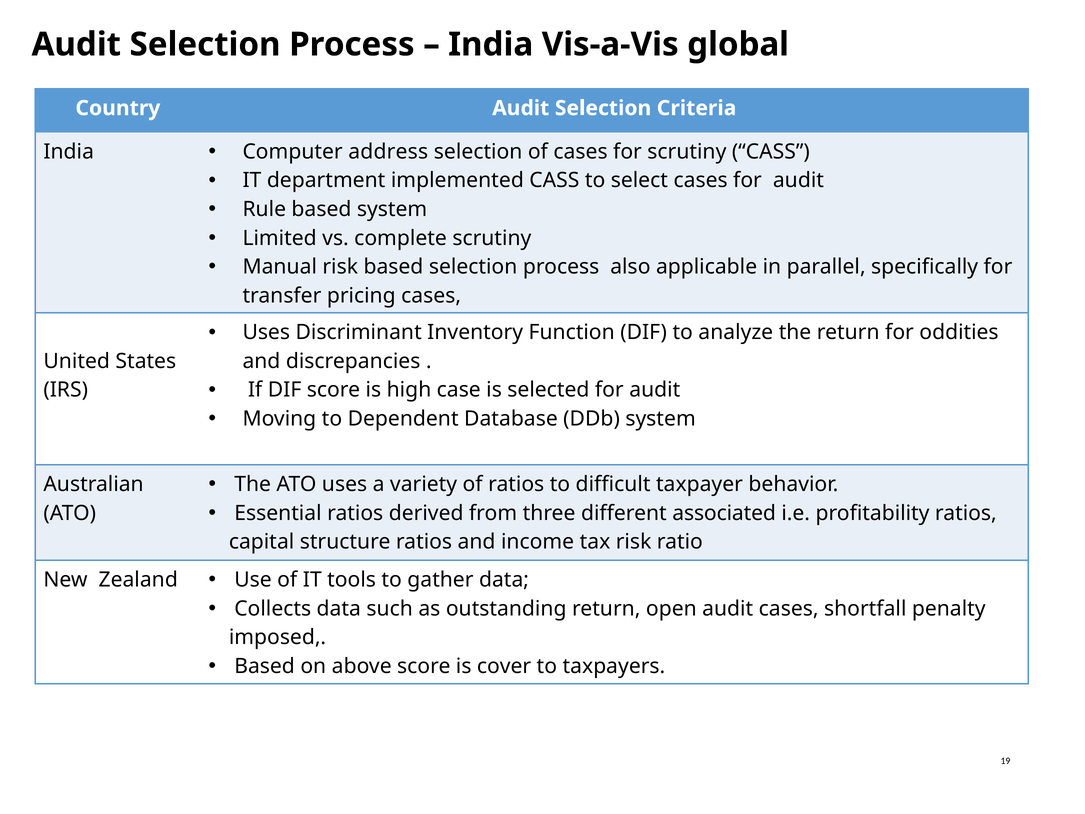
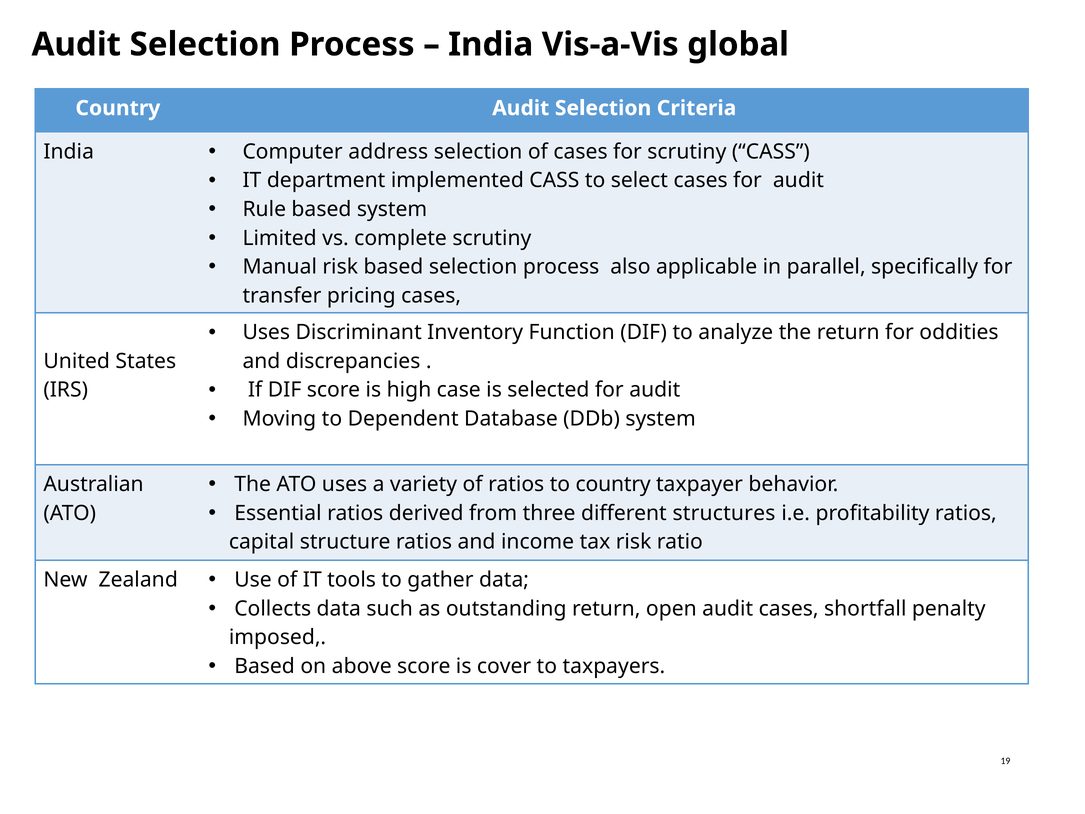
to difficult: difficult -> country
associated: associated -> structures
